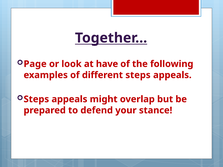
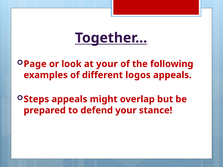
at have: have -> your
different steps: steps -> logos
